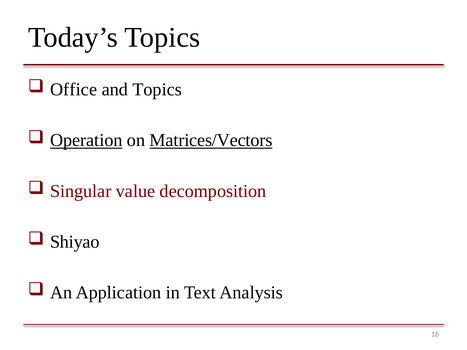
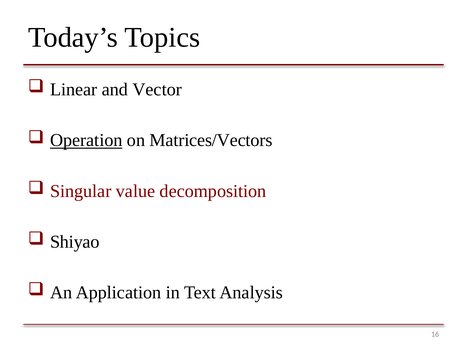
Office: Office -> Linear
and Topics: Topics -> Vector
Matrices/Vectors underline: present -> none
